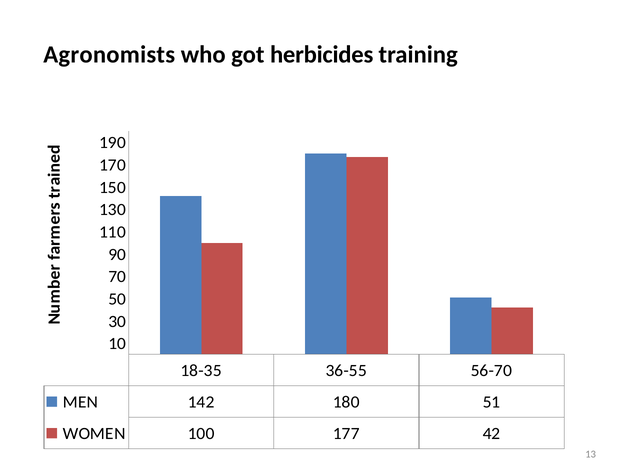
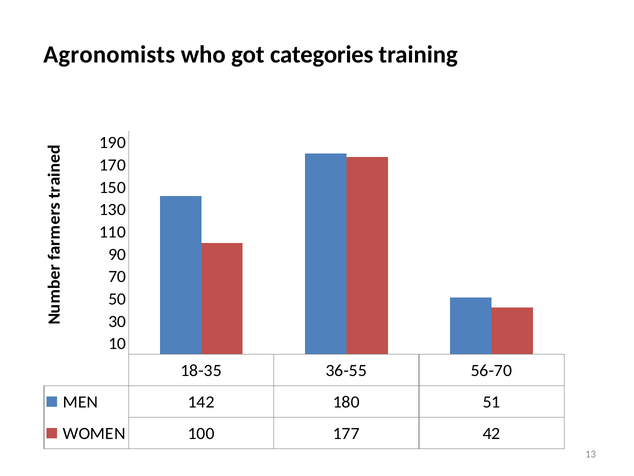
herbicides: herbicides -> categories
